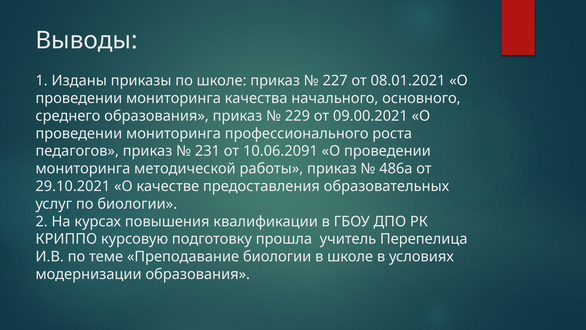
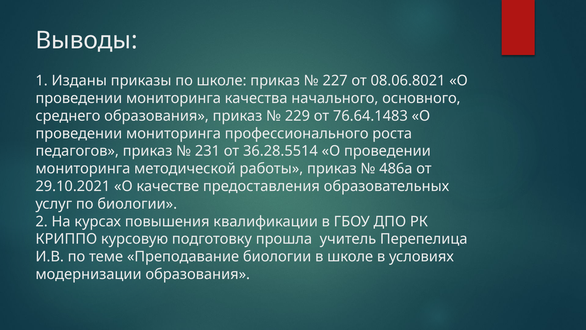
08.01.2021: 08.01.2021 -> 08.06.8021
09.00.2021: 09.00.2021 -> 76.64.1483
10.06.2091: 10.06.2091 -> 36.28.5514
